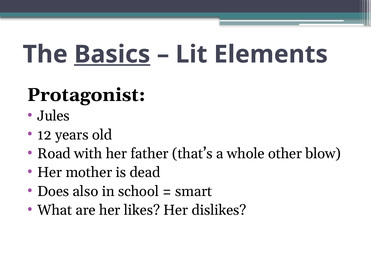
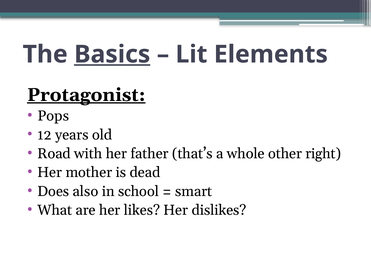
Protagonist underline: none -> present
Jules: Jules -> Pops
blow: blow -> right
